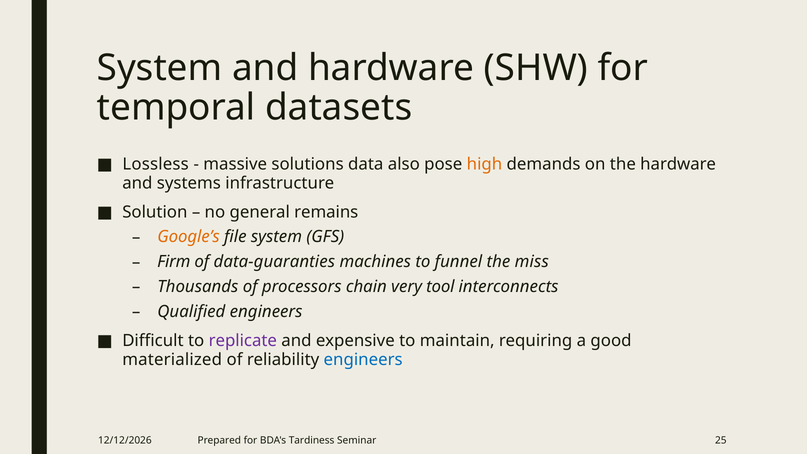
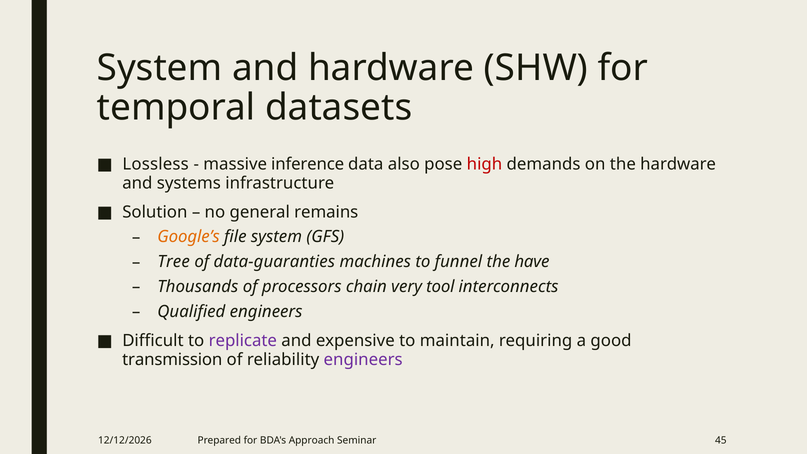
solutions: solutions -> inference
high colour: orange -> red
Firm: Firm -> Tree
miss: miss -> have
materialized: materialized -> transmission
engineers at (363, 359) colour: blue -> purple
Tardiness: Tardiness -> Approach
25: 25 -> 45
